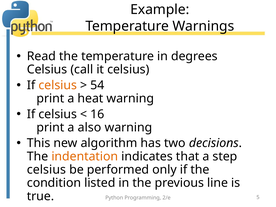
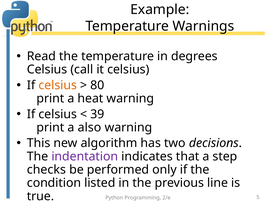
54: 54 -> 80
16: 16 -> 39
indentation colour: orange -> purple
celsius at (46, 170): celsius -> checks
